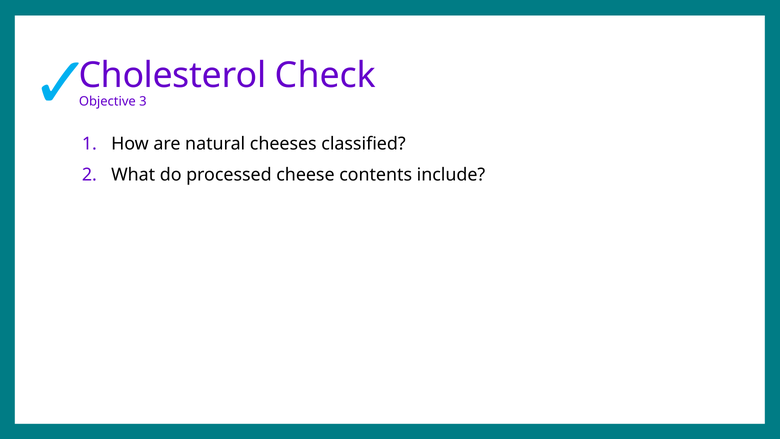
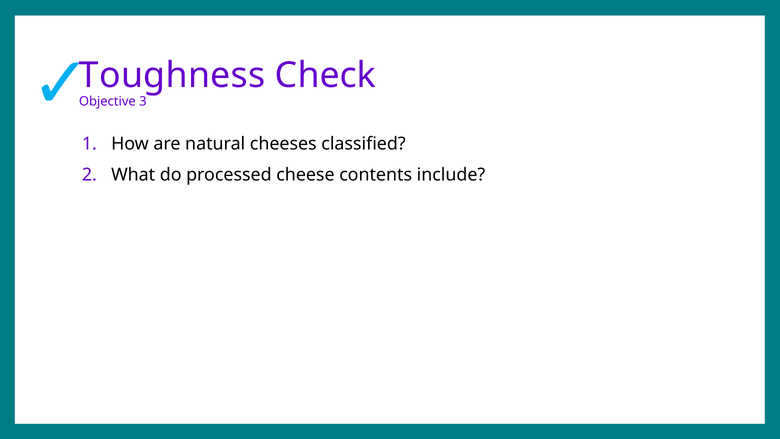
Cholesterol: Cholesterol -> Toughness
